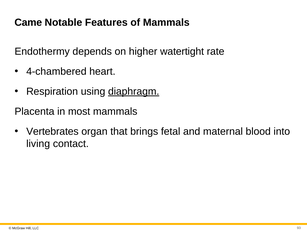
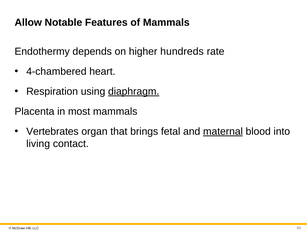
Came: Came -> Allow
watertight: watertight -> hundreds
maternal underline: none -> present
